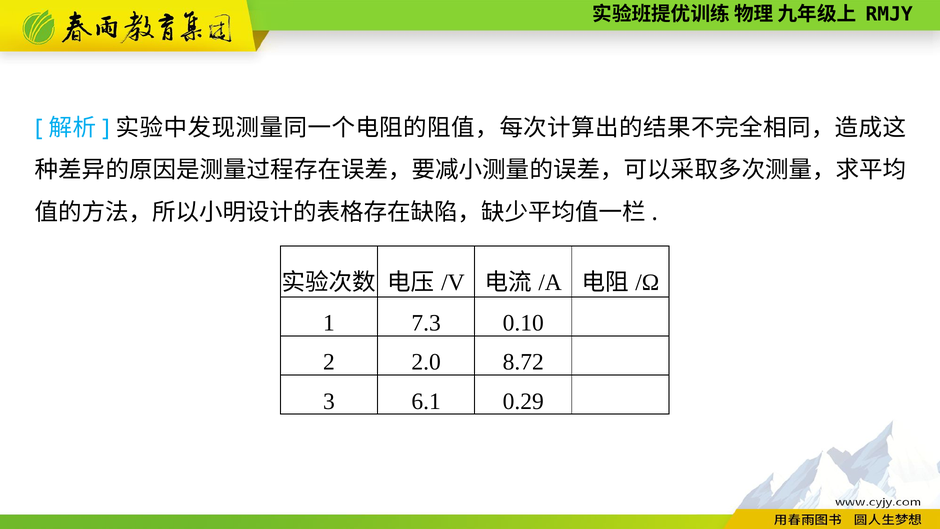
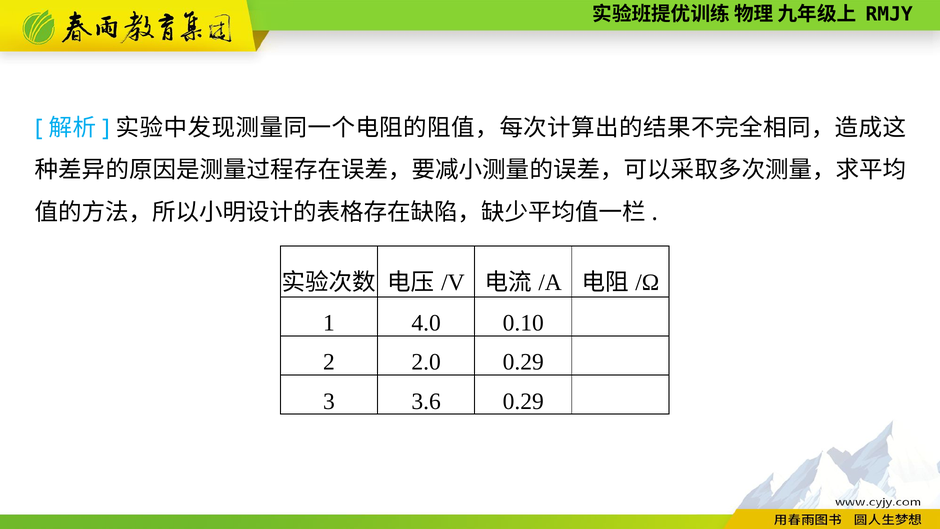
7.3: 7.3 -> 4.0
2.0 8.72: 8.72 -> 0.29
6.1: 6.1 -> 3.6
